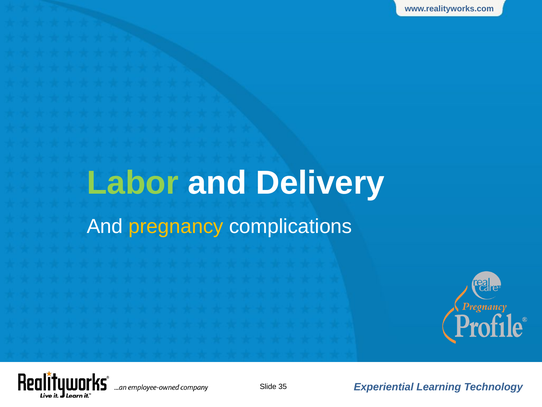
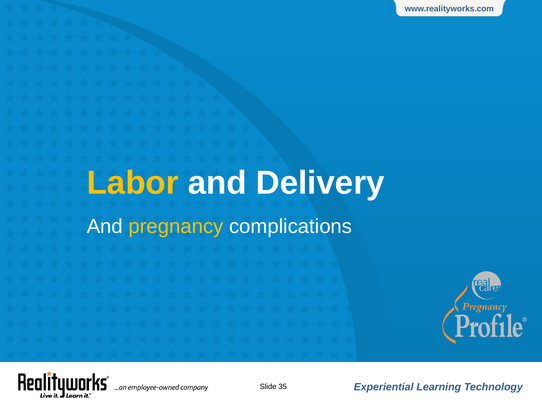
Labor colour: light green -> yellow
